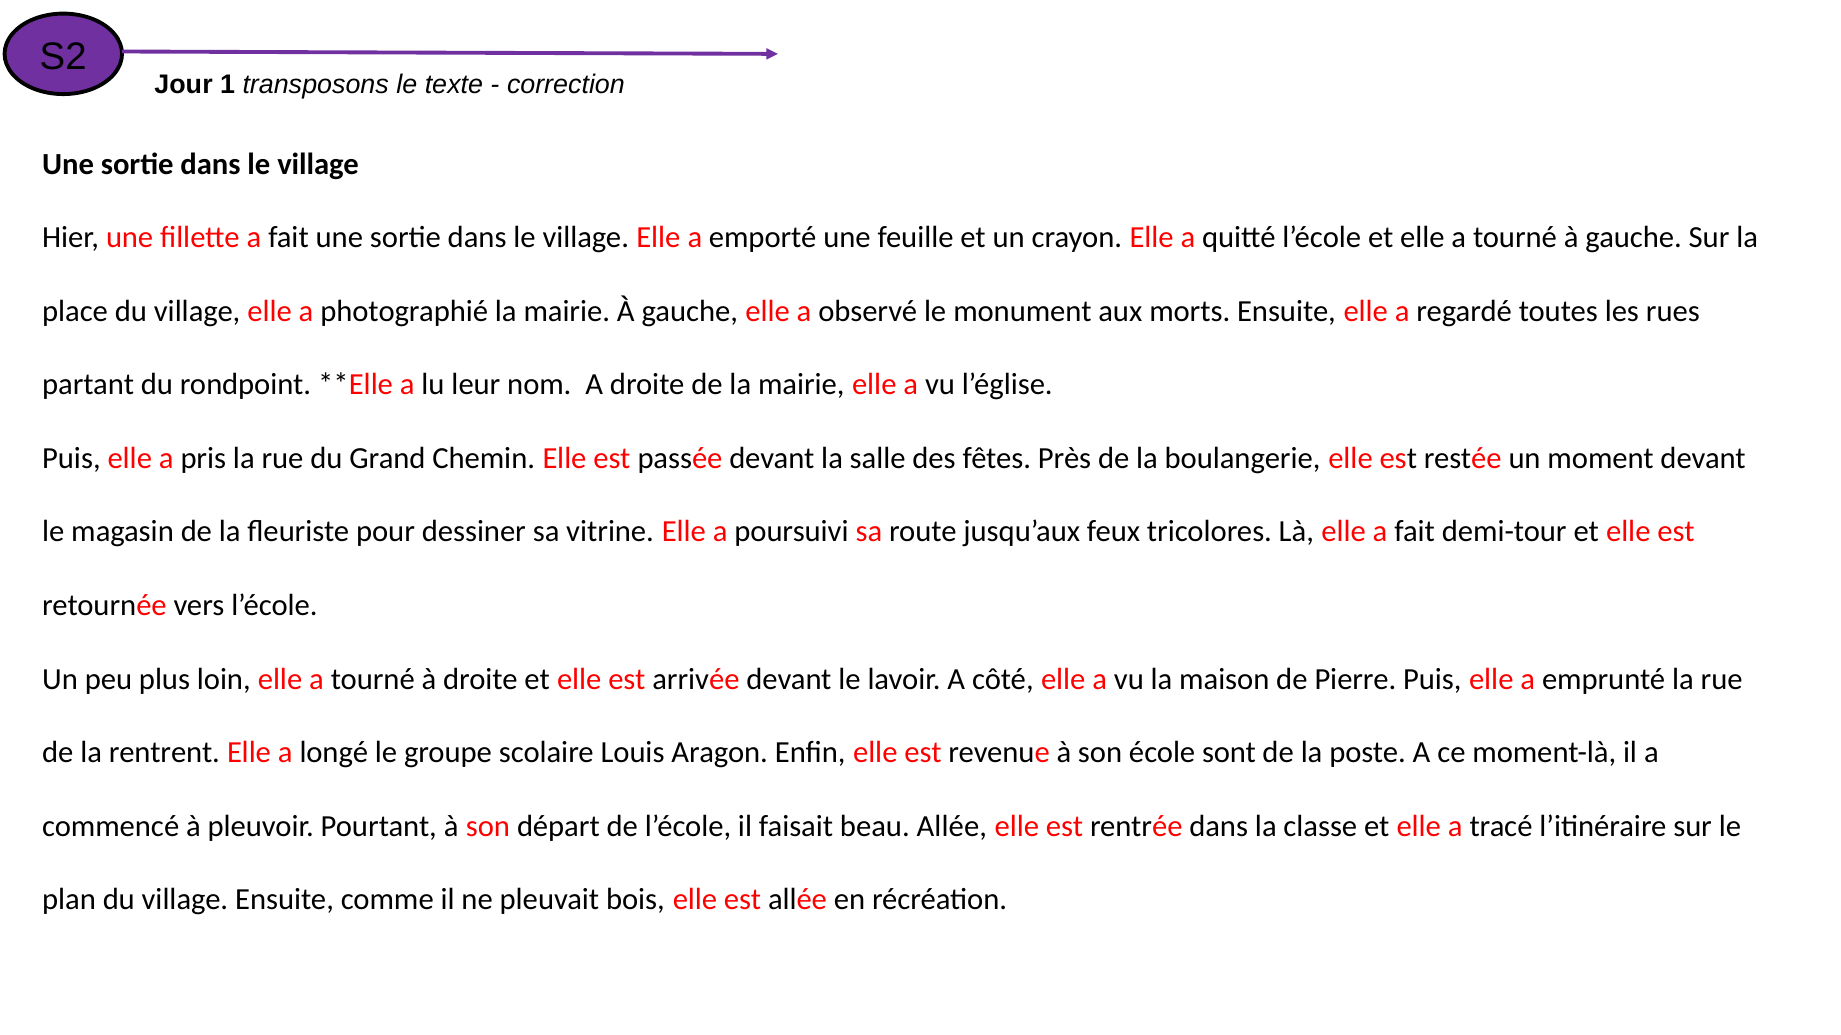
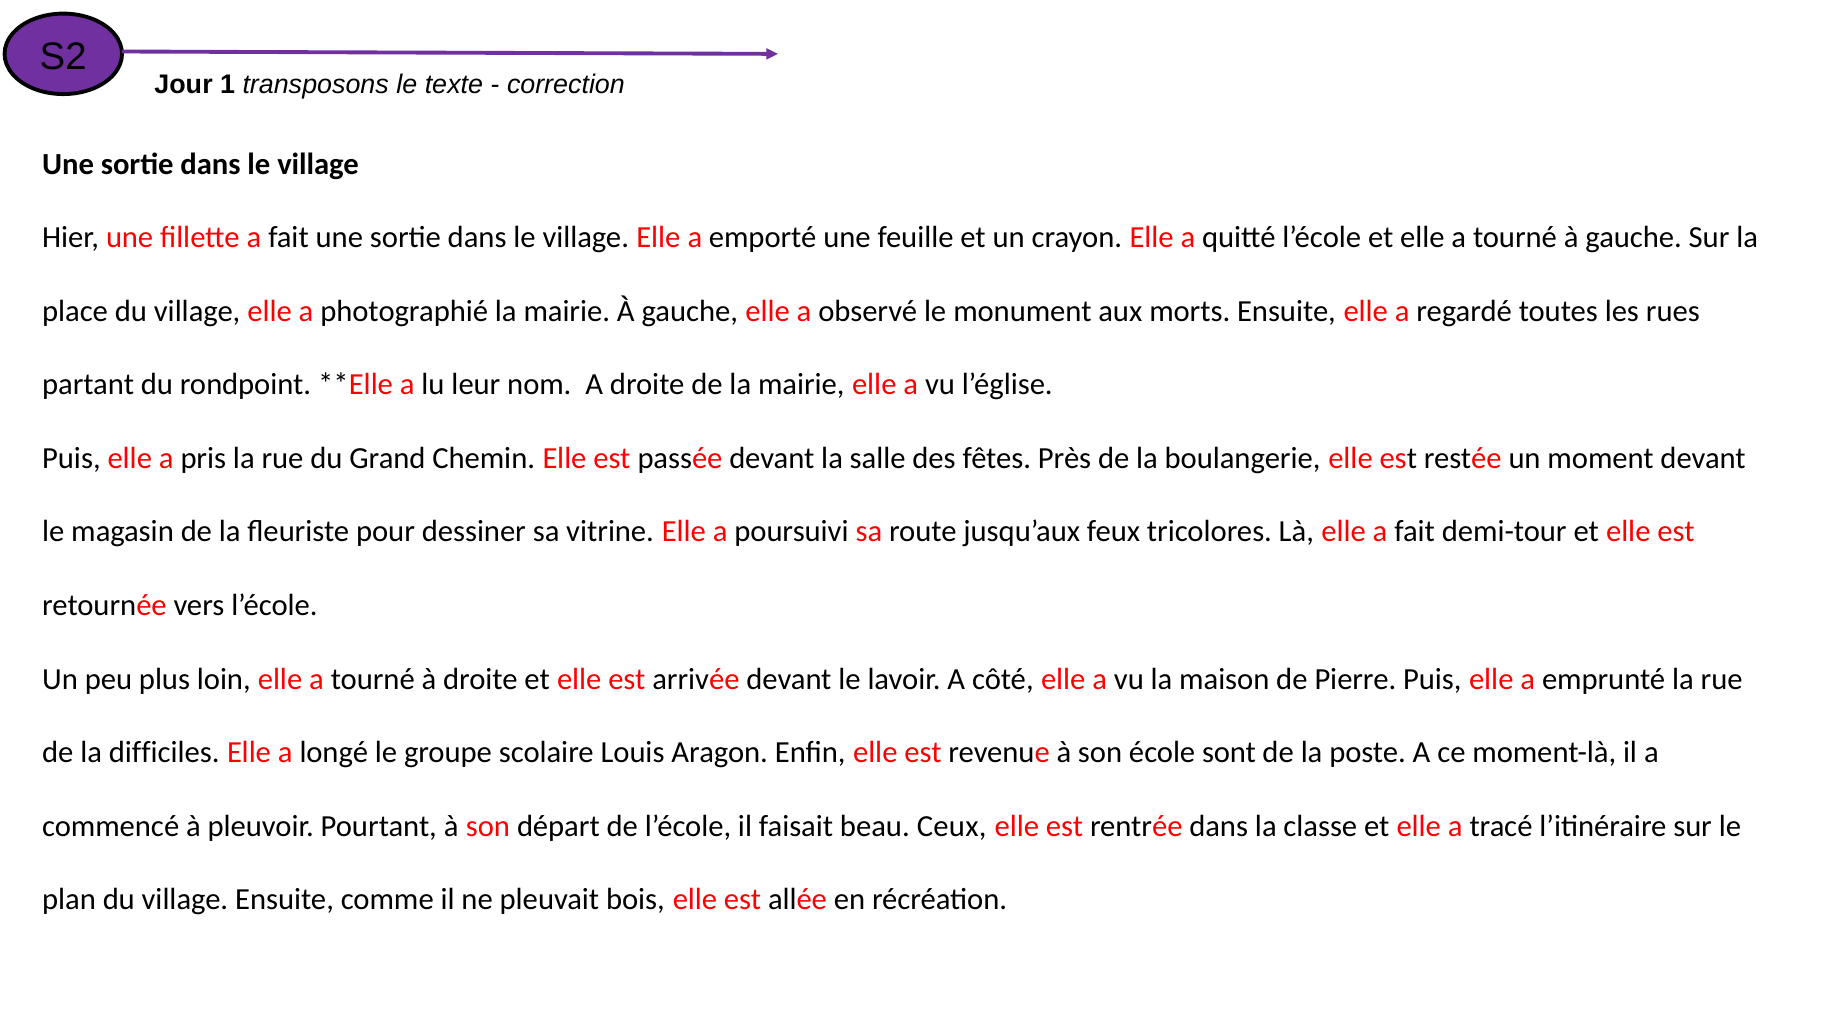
rentrent: rentrent -> difficiles
beau Allée: Allée -> Ceux
